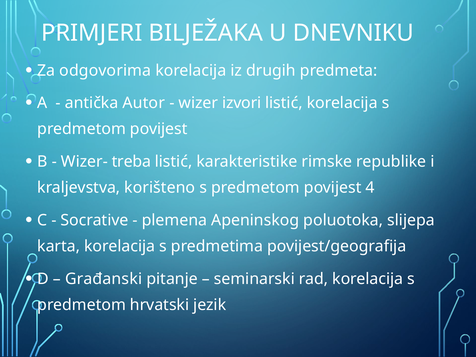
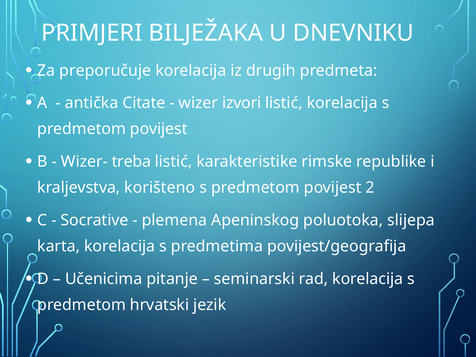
odgovorima: odgovorima -> preporučuje
Autor: Autor -> Citate
4: 4 -> 2
Građanski: Građanski -> Učenicima
